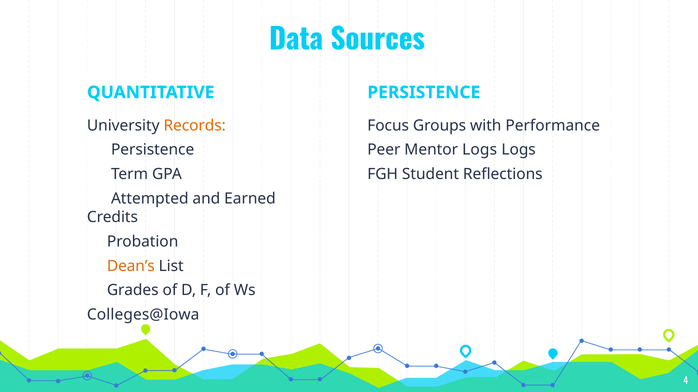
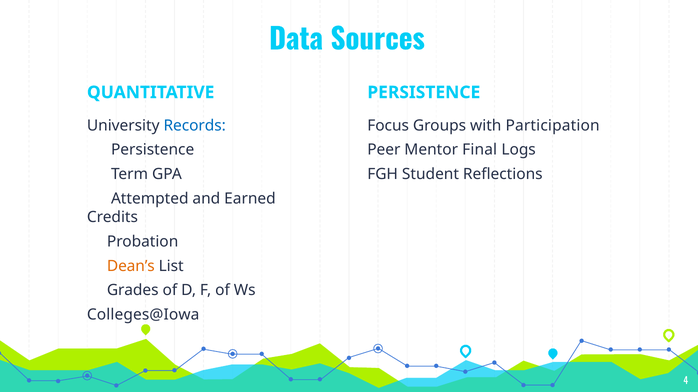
Records colour: orange -> blue
Performance: Performance -> Participation
Mentor Logs: Logs -> Final
